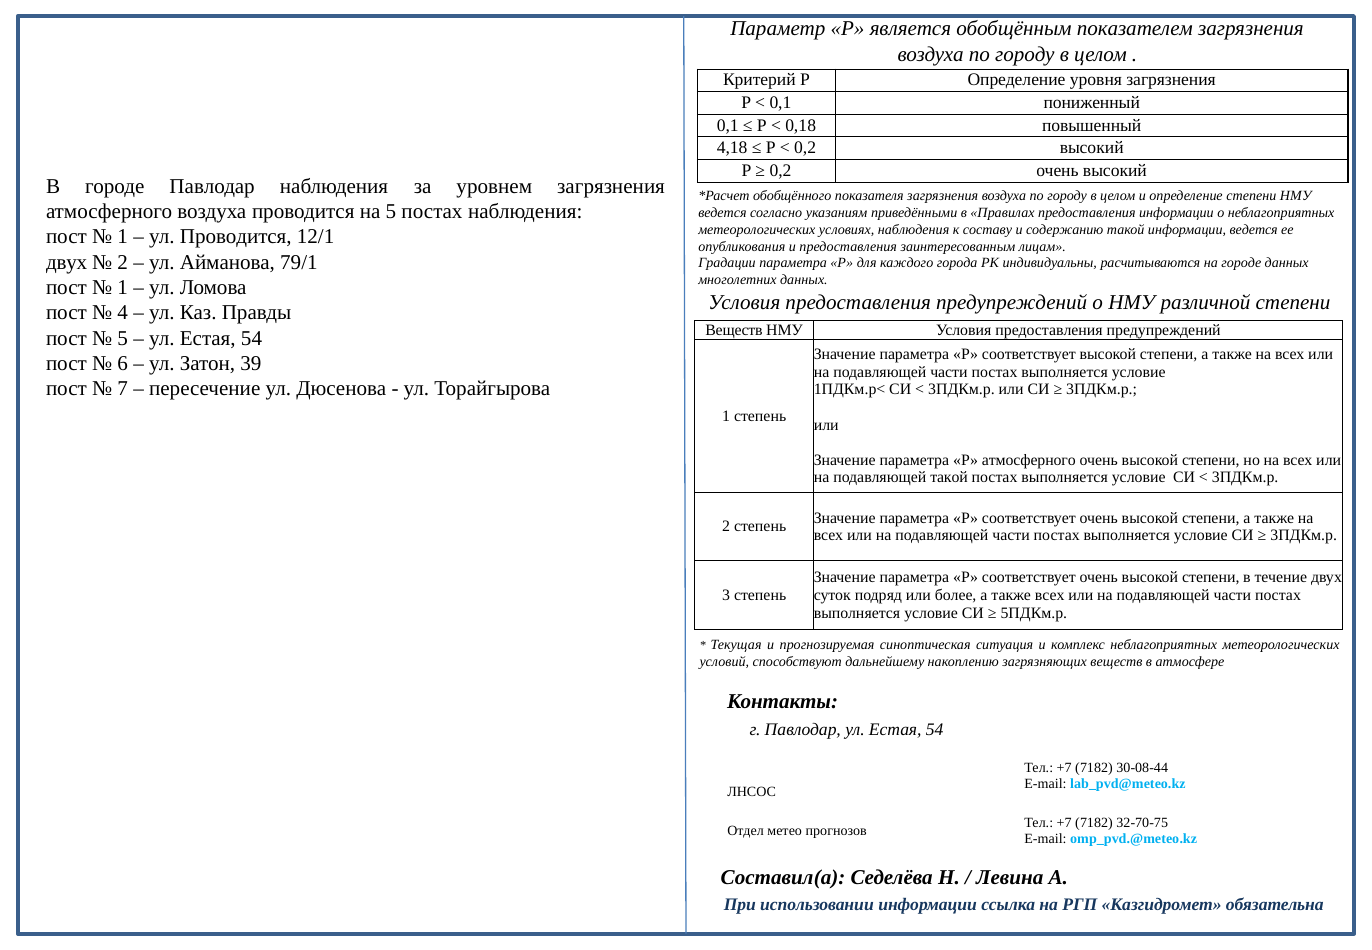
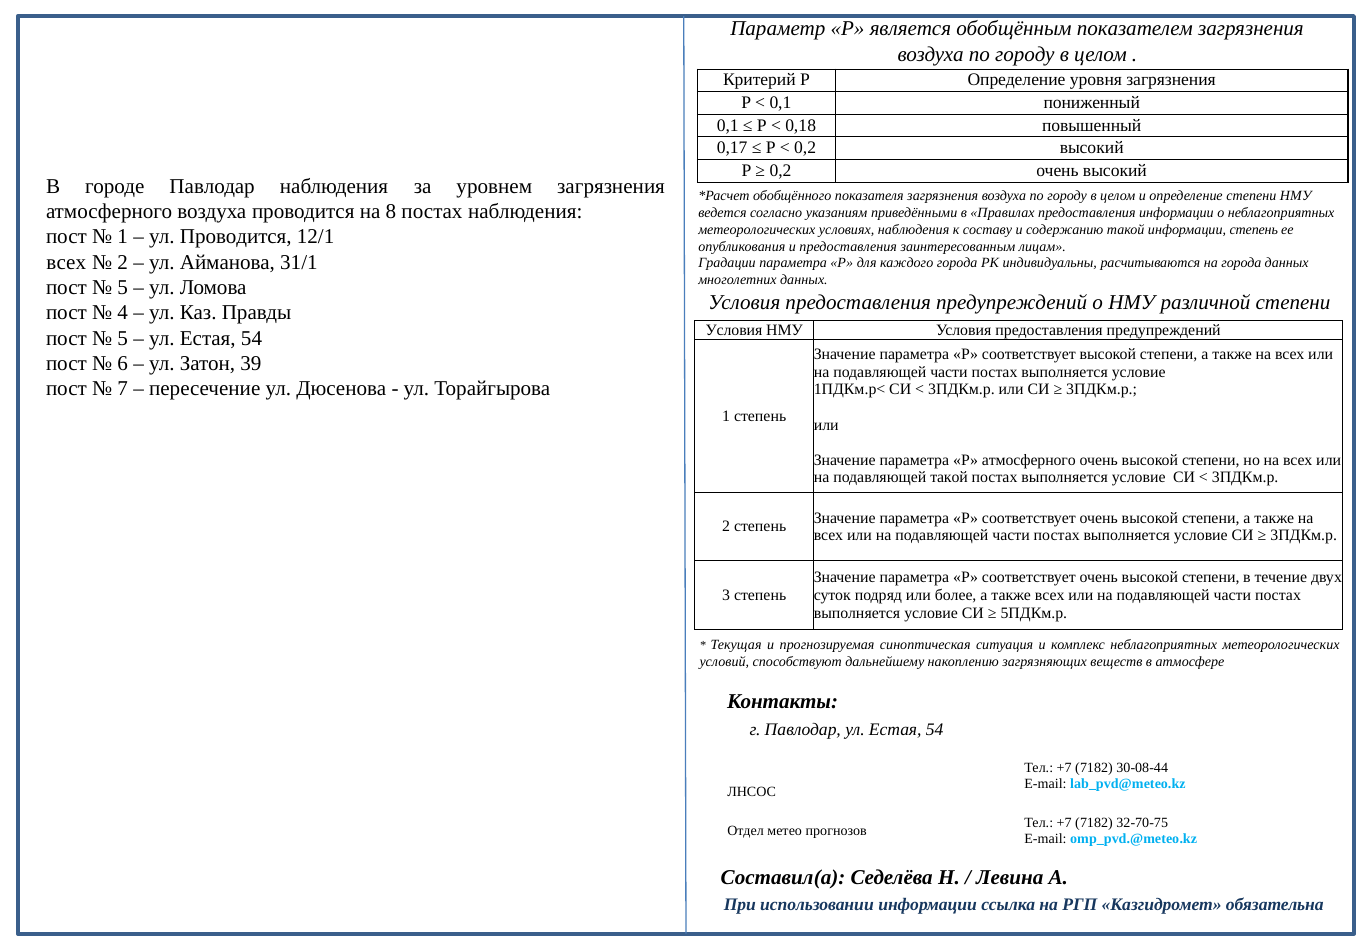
4,18: 4,18 -> 0,17
на 5: 5 -> 8
информации ведется: ведется -> степень
двух at (67, 262): двух -> всех
79/1: 79/1 -> 31/1
на городе: городе -> города
1 at (123, 287): 1 -> 5
Веществ at (734, 330): Веществ -> Условия
